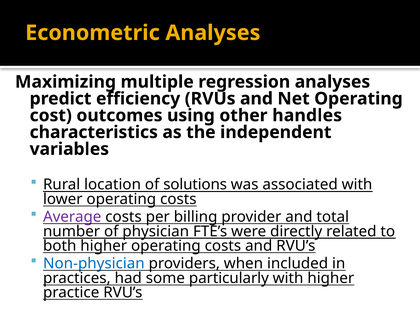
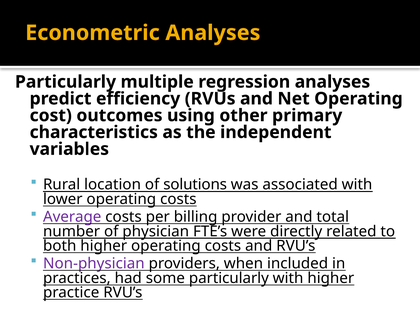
Maximizing at (66, 82): Maximizing -> Particularly
handles: handles -> primary
Non-physician colour: blue -> purple
